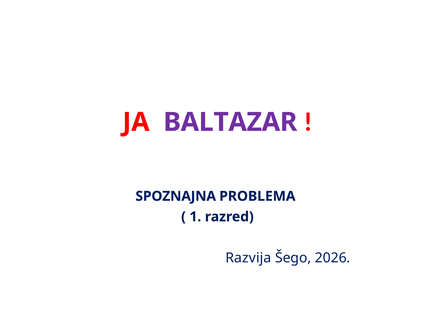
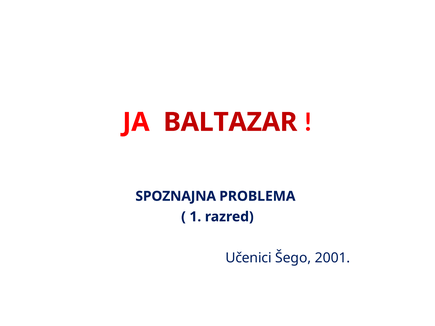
BALTAZAR colour: purple -> red
Razvija: Razvija -> Učenici
2026: 2026 -> 2001
